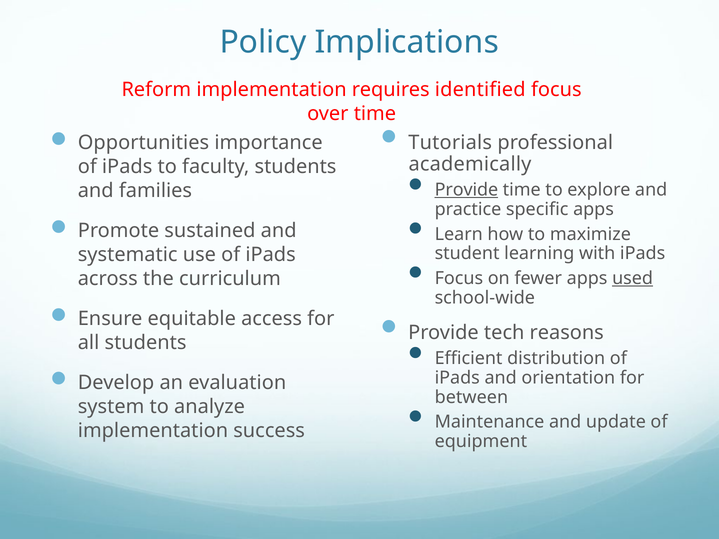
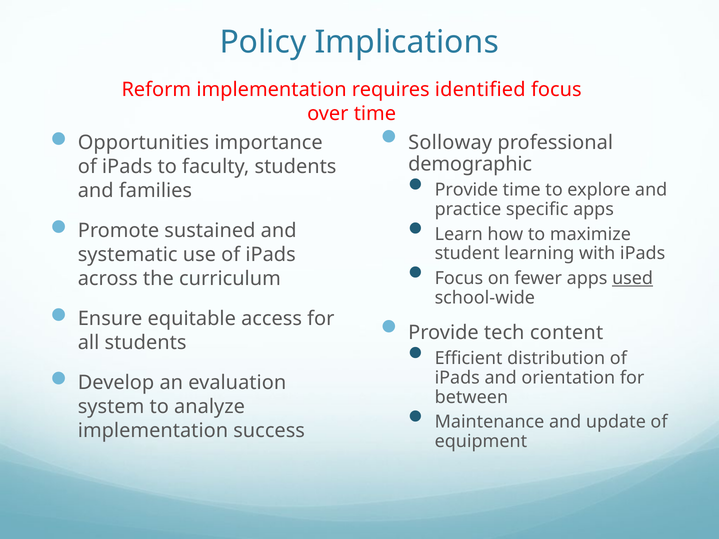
Tutorials: Tutorials -> Solloway
academically: academically -> demographic
Provide at (466, 190) underline: present -> none
reasons: reasons -> content
